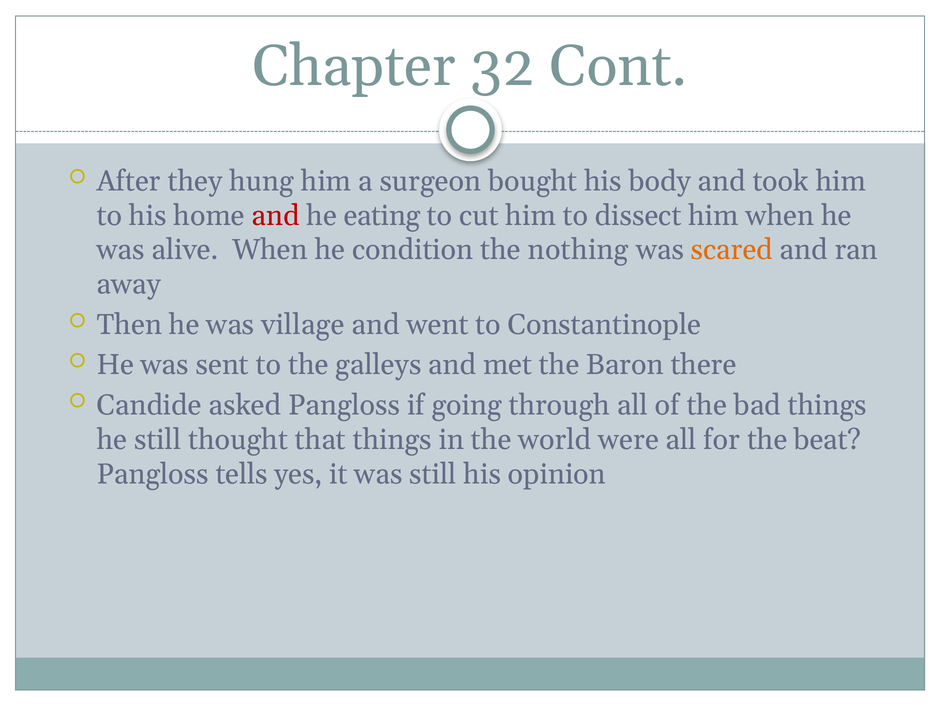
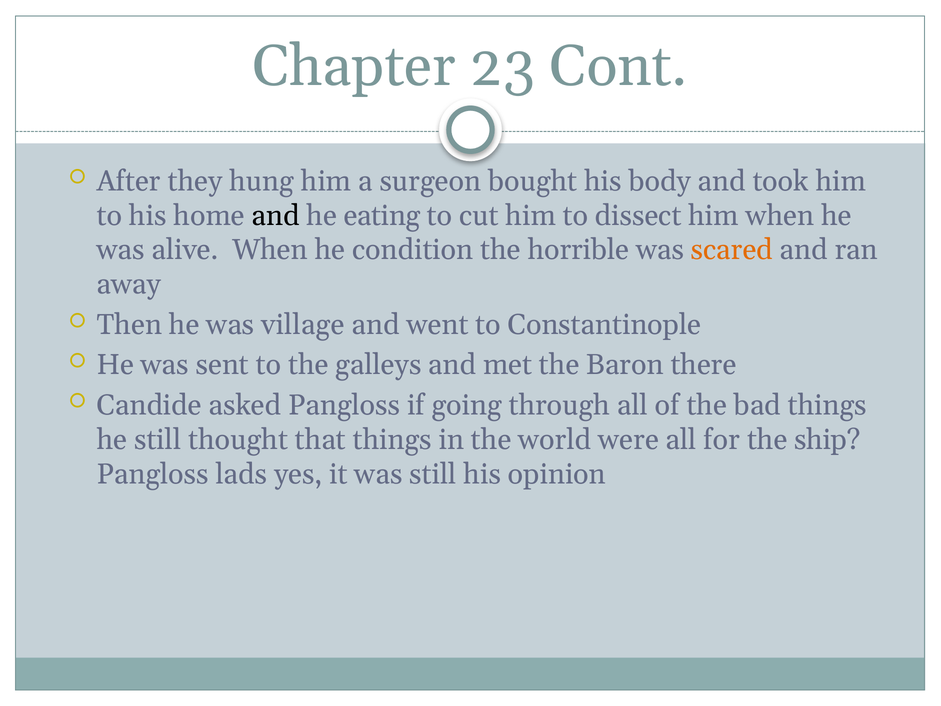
32: 32 -> 23
and at (276, 215) colour: red -> black
nothing: nothing -> horrible
beat: beat -> ship
tells: tells -> lads
